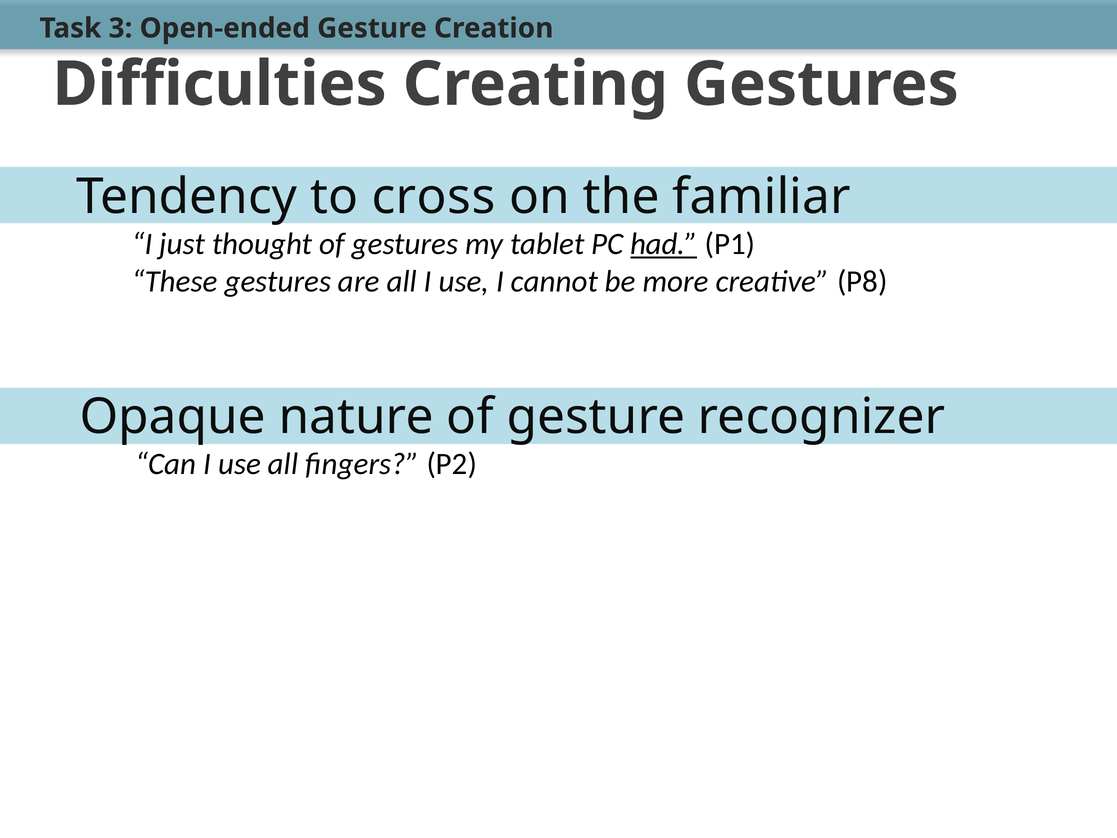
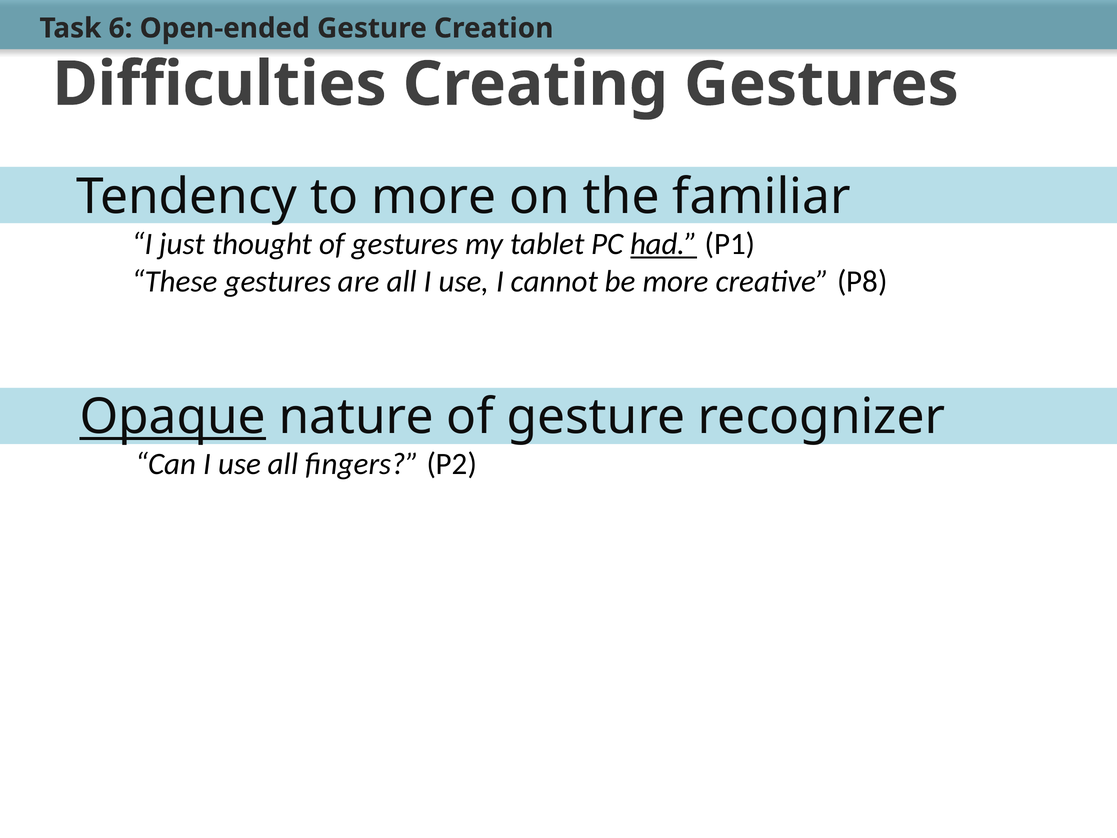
3: 3 -> 6
to cross: cross -> more
Opaque underline: none -> present
